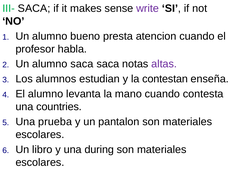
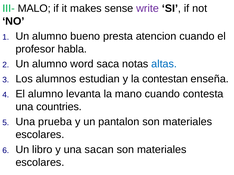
III- SACA: SACA -> MALO
alumno saca: saca -> word
altas colour: purple -> blue
during: during -> sacan
